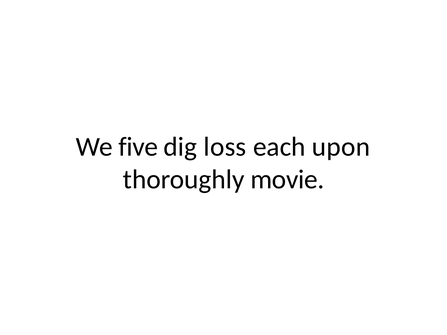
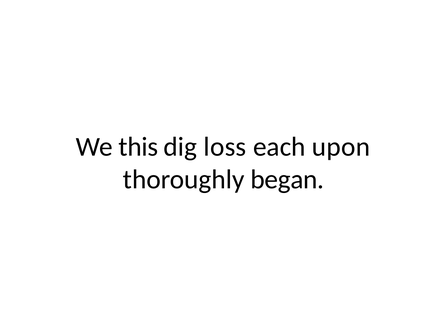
five: five -> this
movie: movie -> began
